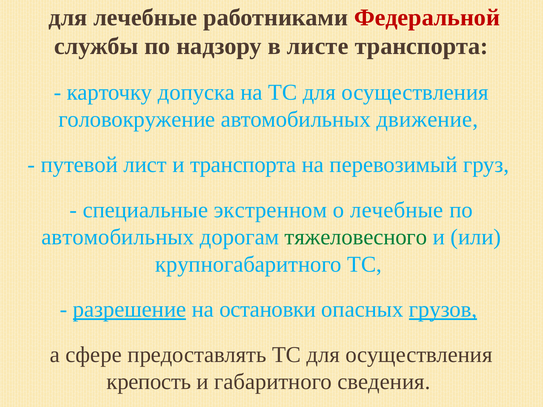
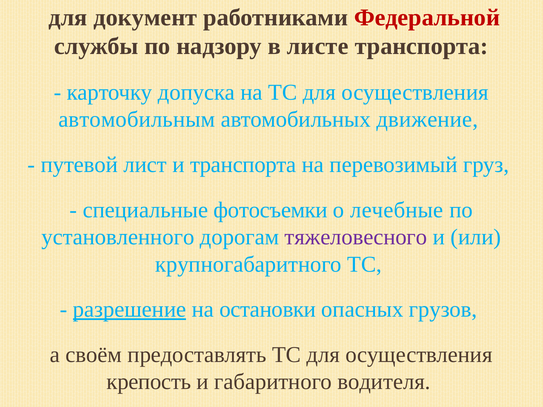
для лечебные: лечебные -> документ
головокружение: головокружение -> автомобильным
экстренном: экстренном -> фотосъемки
автомобильных at (118, 237): автомобильных -> установленного
тяжеловесного colour: green -> purple
грузов underline: present -> none
сфере: сфере -> своём
сведения: сведения -> водителя
